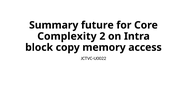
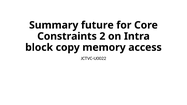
Complexity: Complexity -> Constraints
